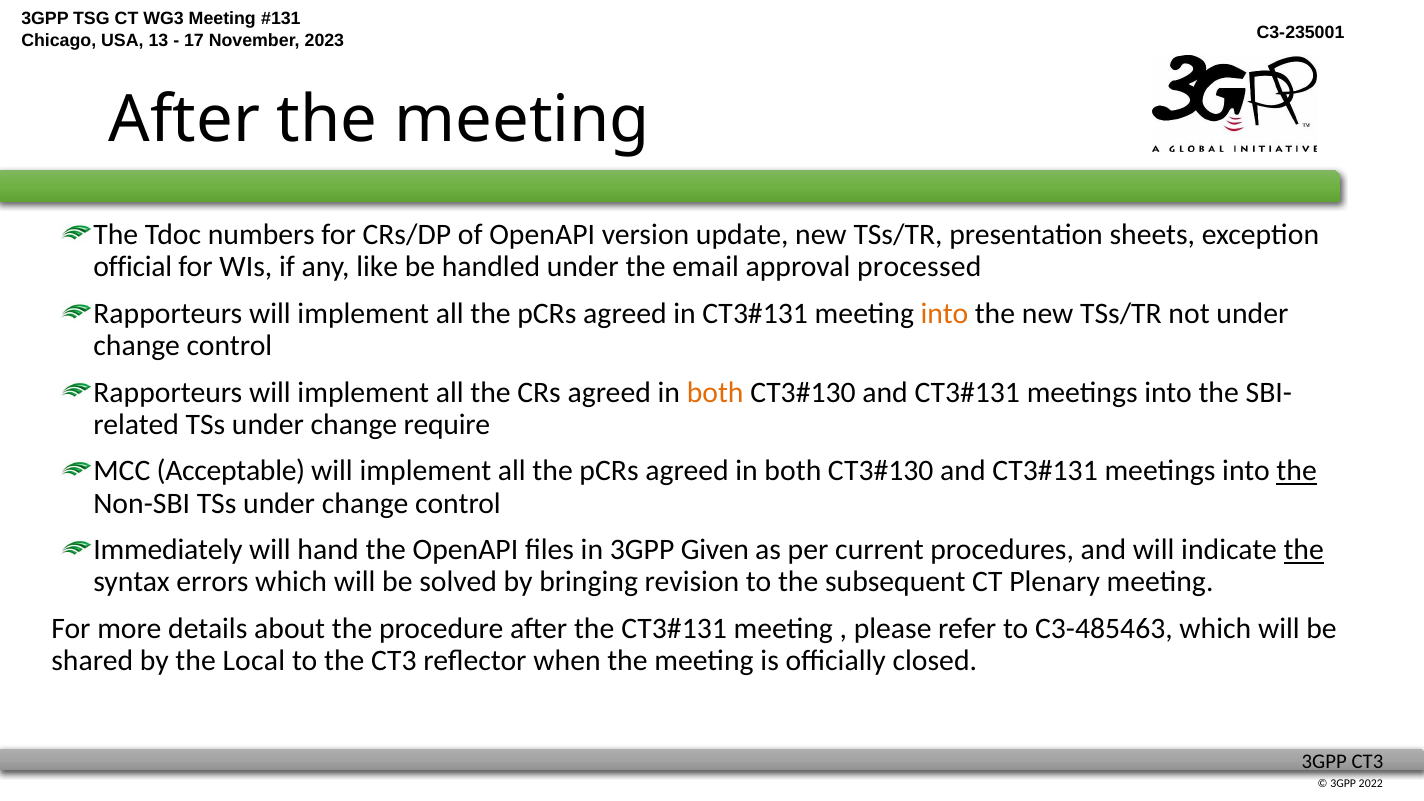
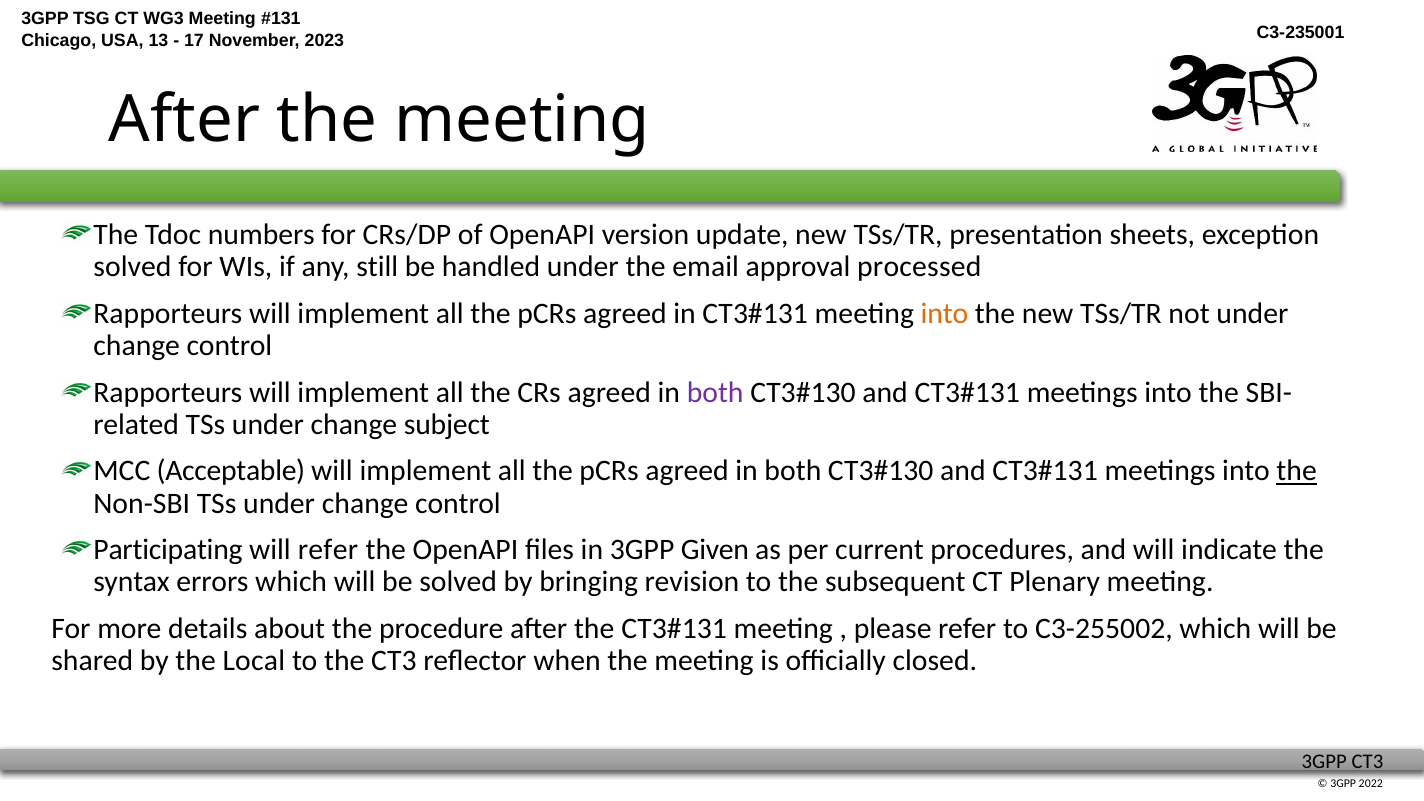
official at (133, 266): official -> solved
like: like -> still
both at (715, 392) colour: orange -> purple
require: require -> subject
Immediately: Immediately -> Participating
will hand: hand -> refer
the at (1304, 550) underline: present -> none
C3-485463: C3-485463 -> C3-255002
